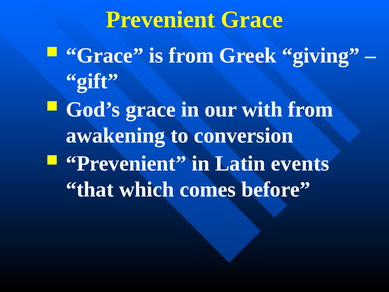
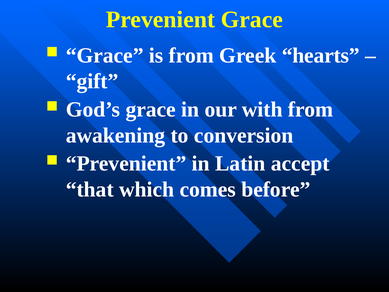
giving: giving -> hearts
events: events -> accept
